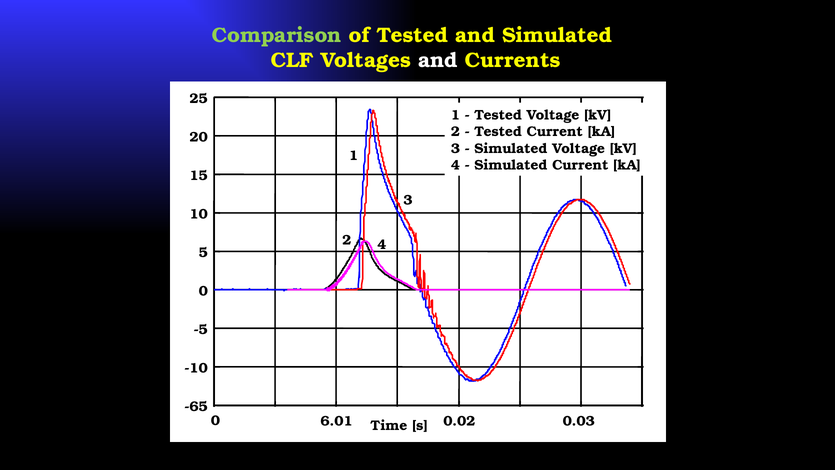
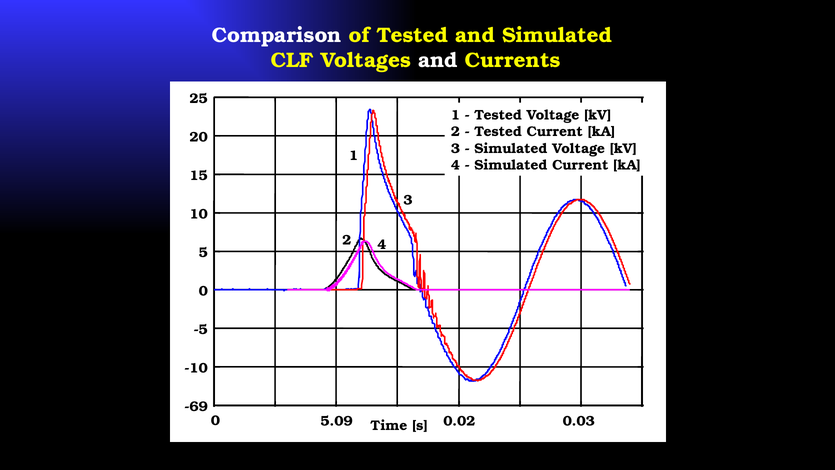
Comparison colour: light green -> white
-65: -65 -> -69
6.01: 6.01 -> 5.09
